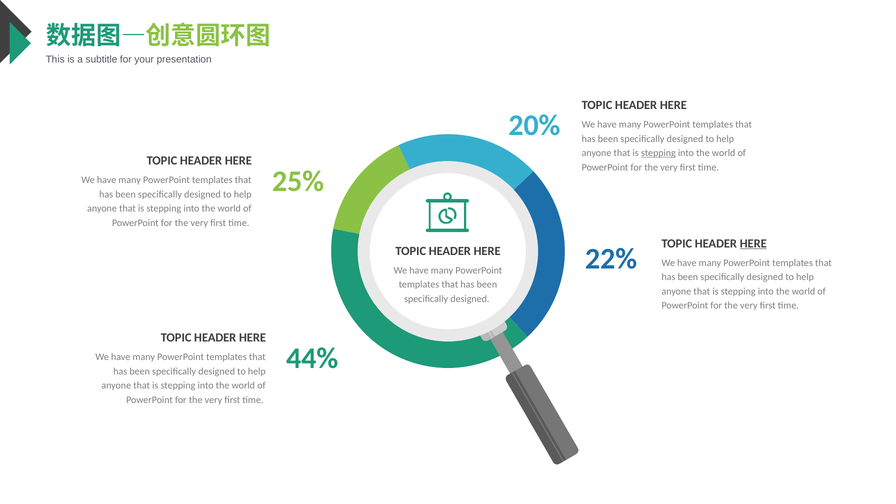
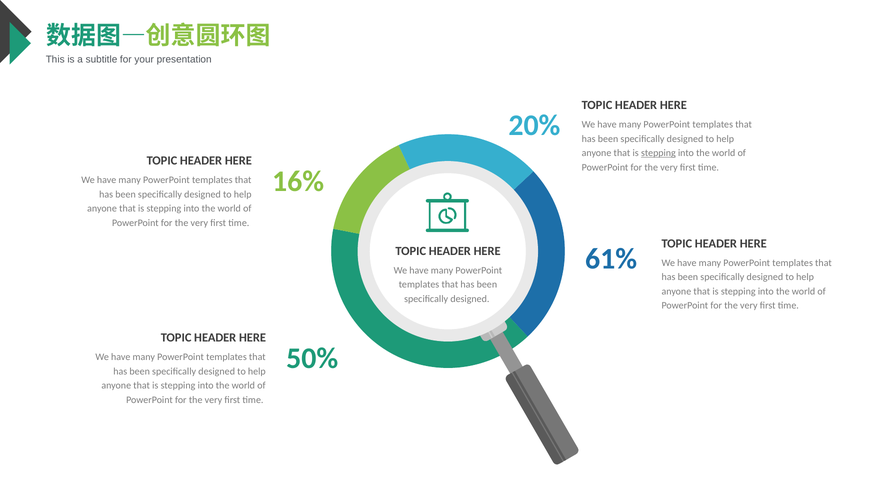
25%: 25% -> 16%
HERE at (753, 243) underline: present -> none
22%: 22% -> 61%
44%: 44% -> 50%
